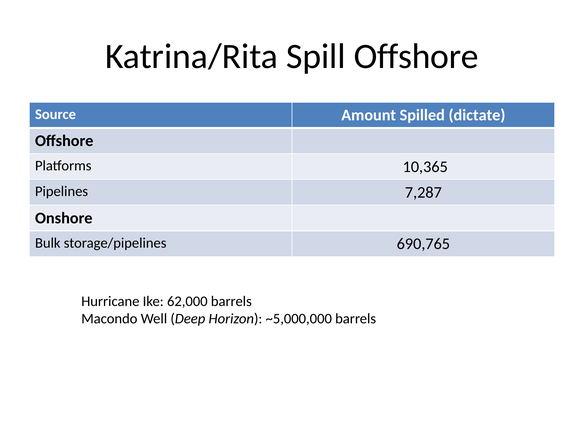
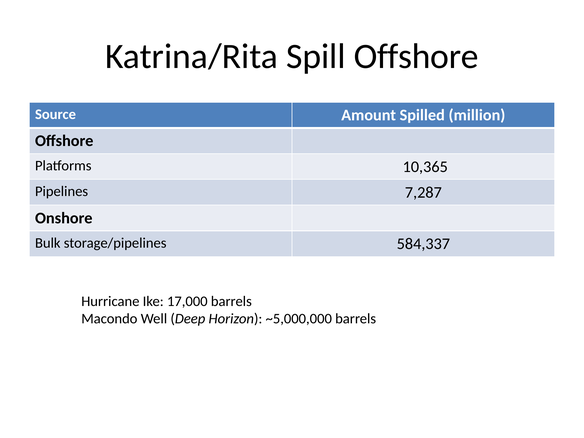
dictate: dictate -> million
690,765: 690,765 -> 584,337
62,000: 62,000 -> 17,000
